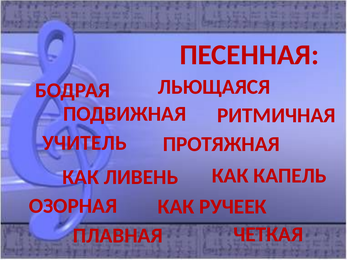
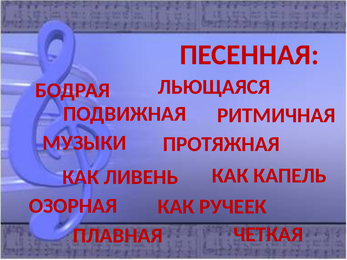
УЧИТЕЛЬ: УЧИТЕЛЬ -> МУЗЫКИ
